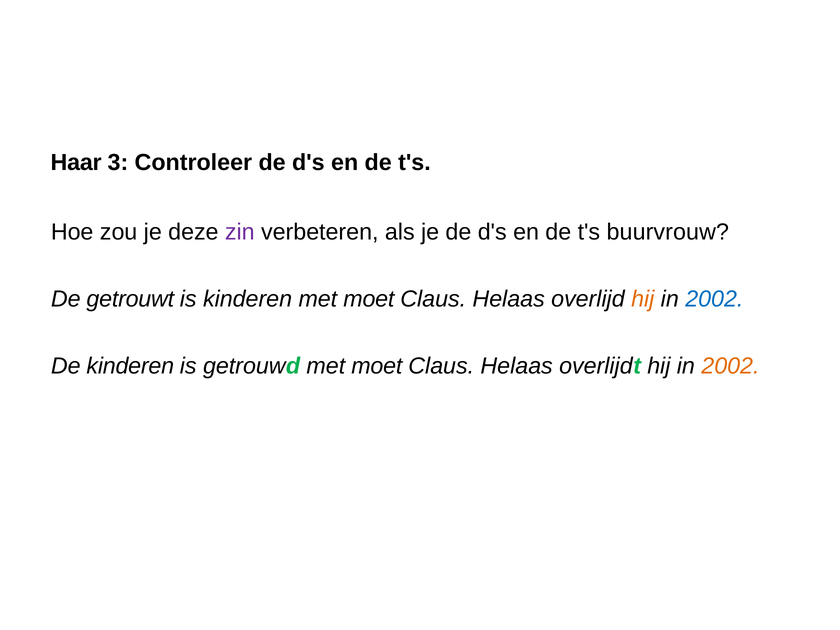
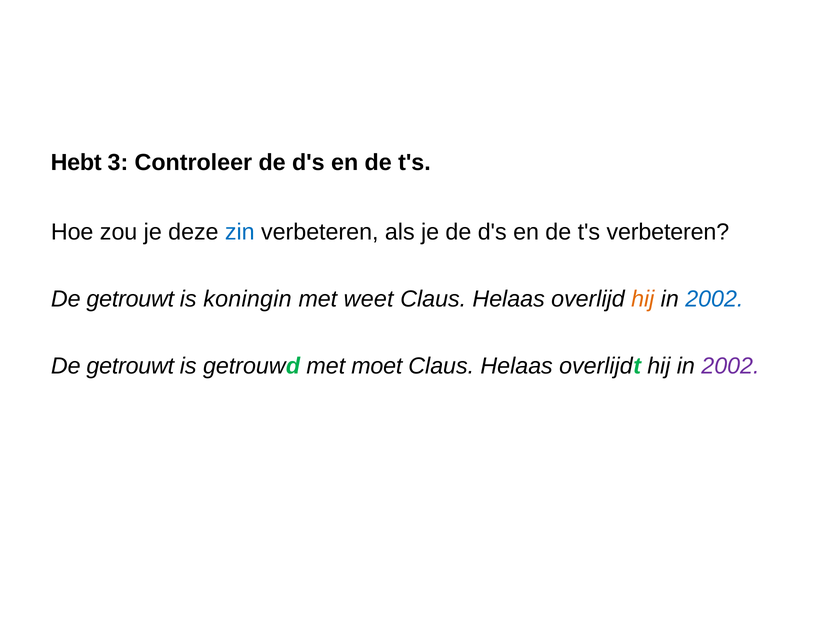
Haar: Haar -> Hebt
zin colour: purple -> blue
t's buurvrouw: buurvrouw -> verbeteren
is kinderen: kinderen -> koningin
moet at (369, 299): moet -> weet
kinderen at (130, 366): kinderen -> getrouwt
2002 at (730, 366) colour: orange -> purple
